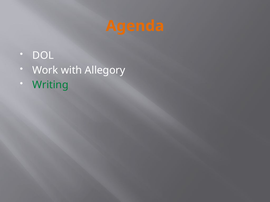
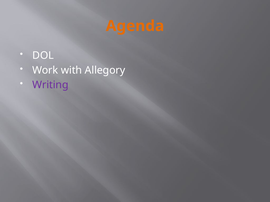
Writing colour: green -> purple
